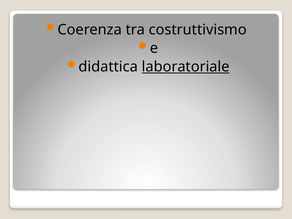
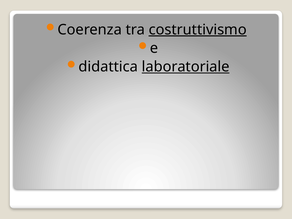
costruttivismo underline: none -> present
